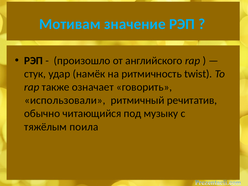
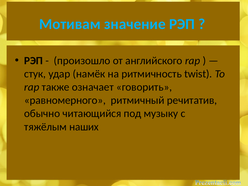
использовали: использовали -> равномерного
поила: поила -> наших
